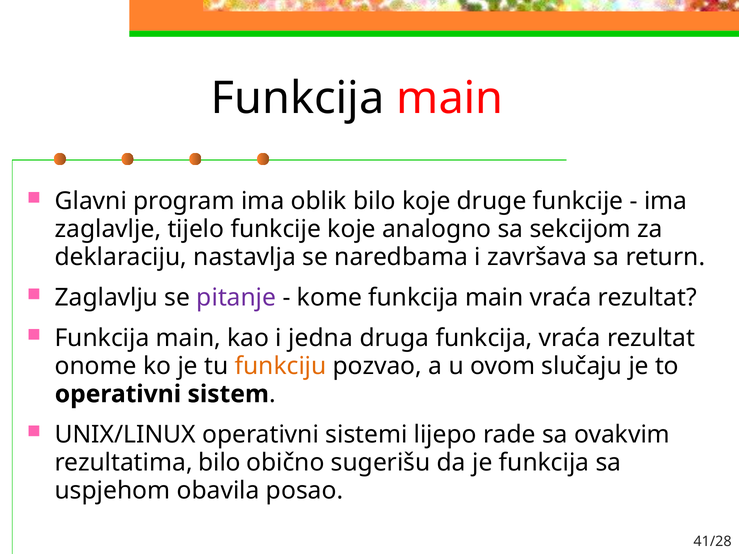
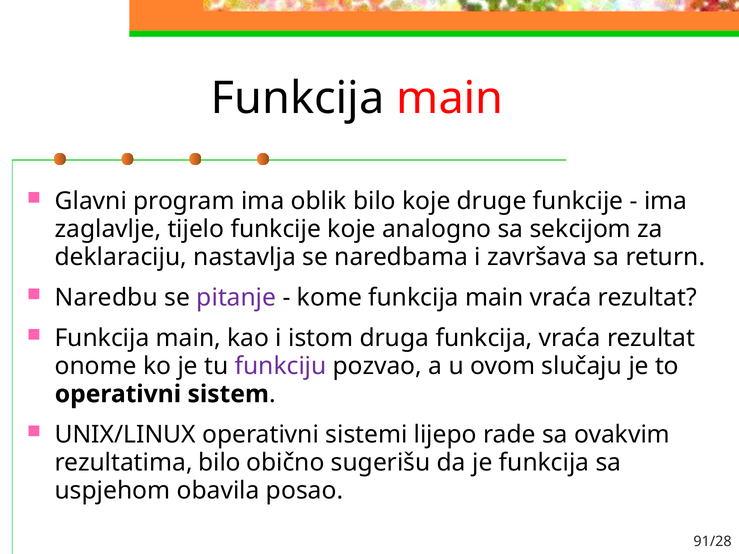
Zaglavlju: Zaglavlju -> Naredbu
jedna: jedna -> istom
funkciju colour: orange -> purple
41/28: 41/28 -> 91/28
